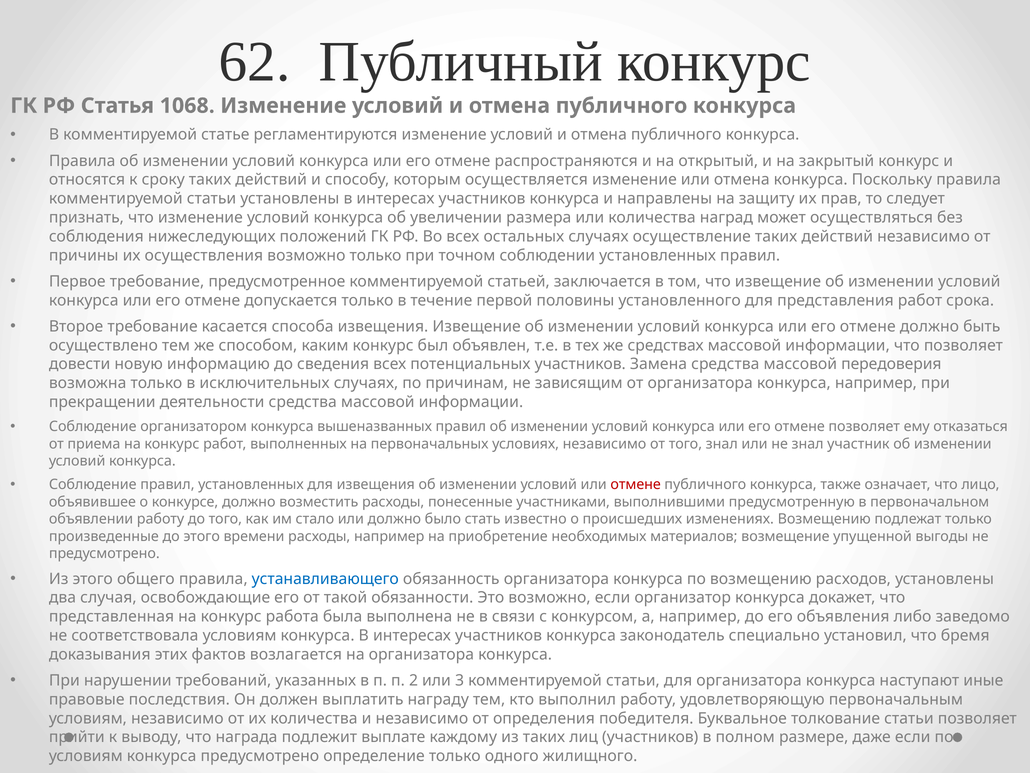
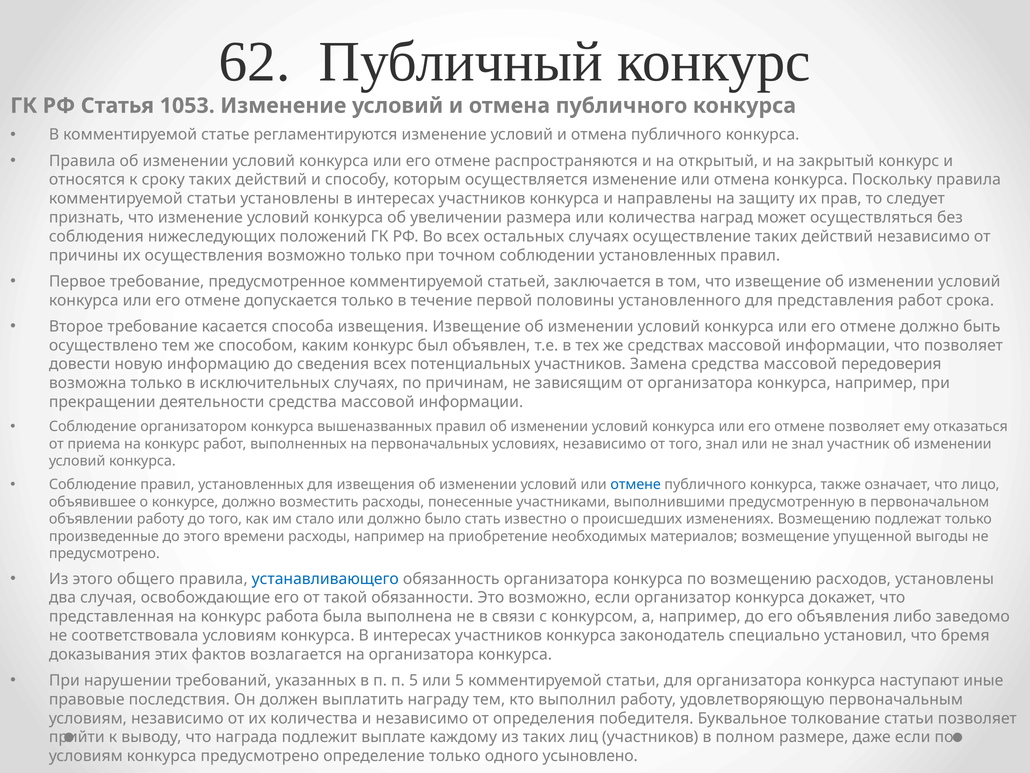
1068: 1068 -> 1053
отмене at (636, 484) colour: red -> blue
п 2: 2 -> 5
или 3: 3 -> 5
жилищного: жилищного -> усыновлено
